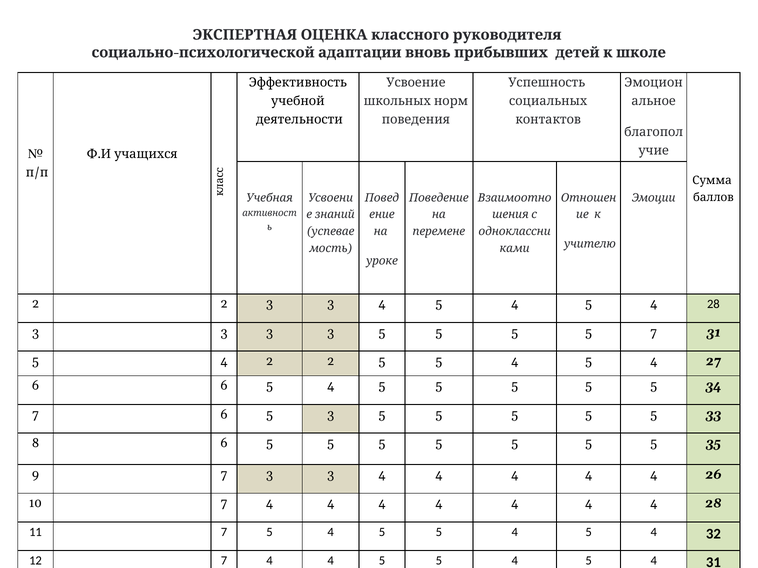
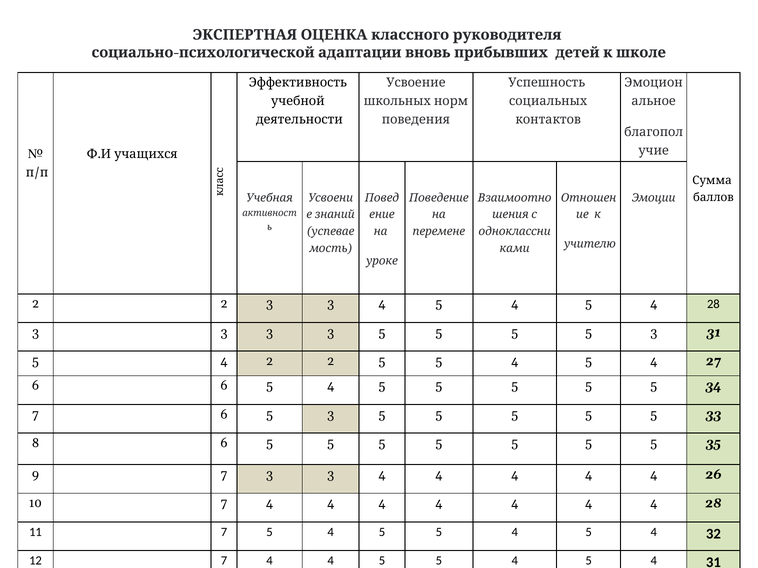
5 5 7: 7 -> 3
